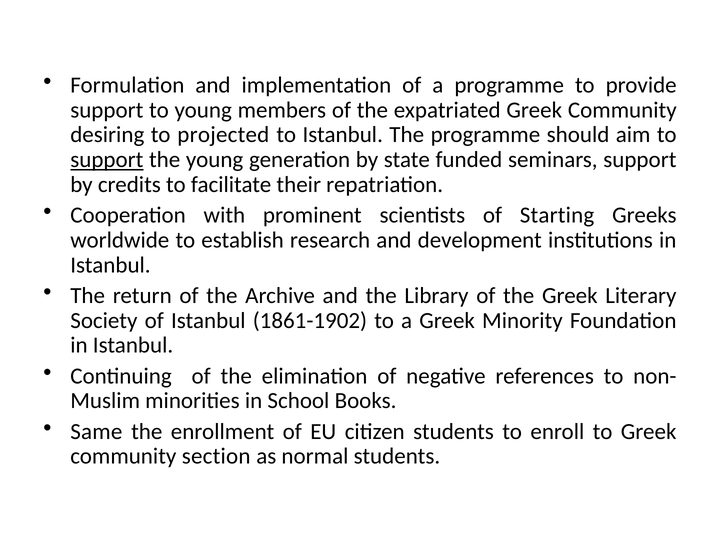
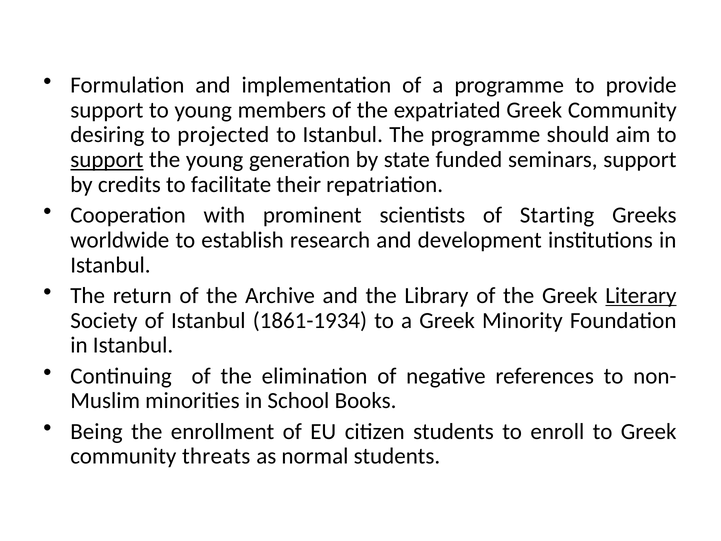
Literary underline: none -> present
1861-1902: 1861-1902 -> 1861-1934
Same: Same -> Being
section: section -> threats
